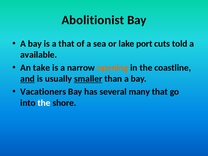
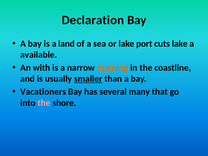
Abolitionist: Abolitionist -> Declaration
a that: that -> land
cuts told: told -> lake
take: take -> with
and underline: present -> none
the at (44, 103) colour: white -> pink
